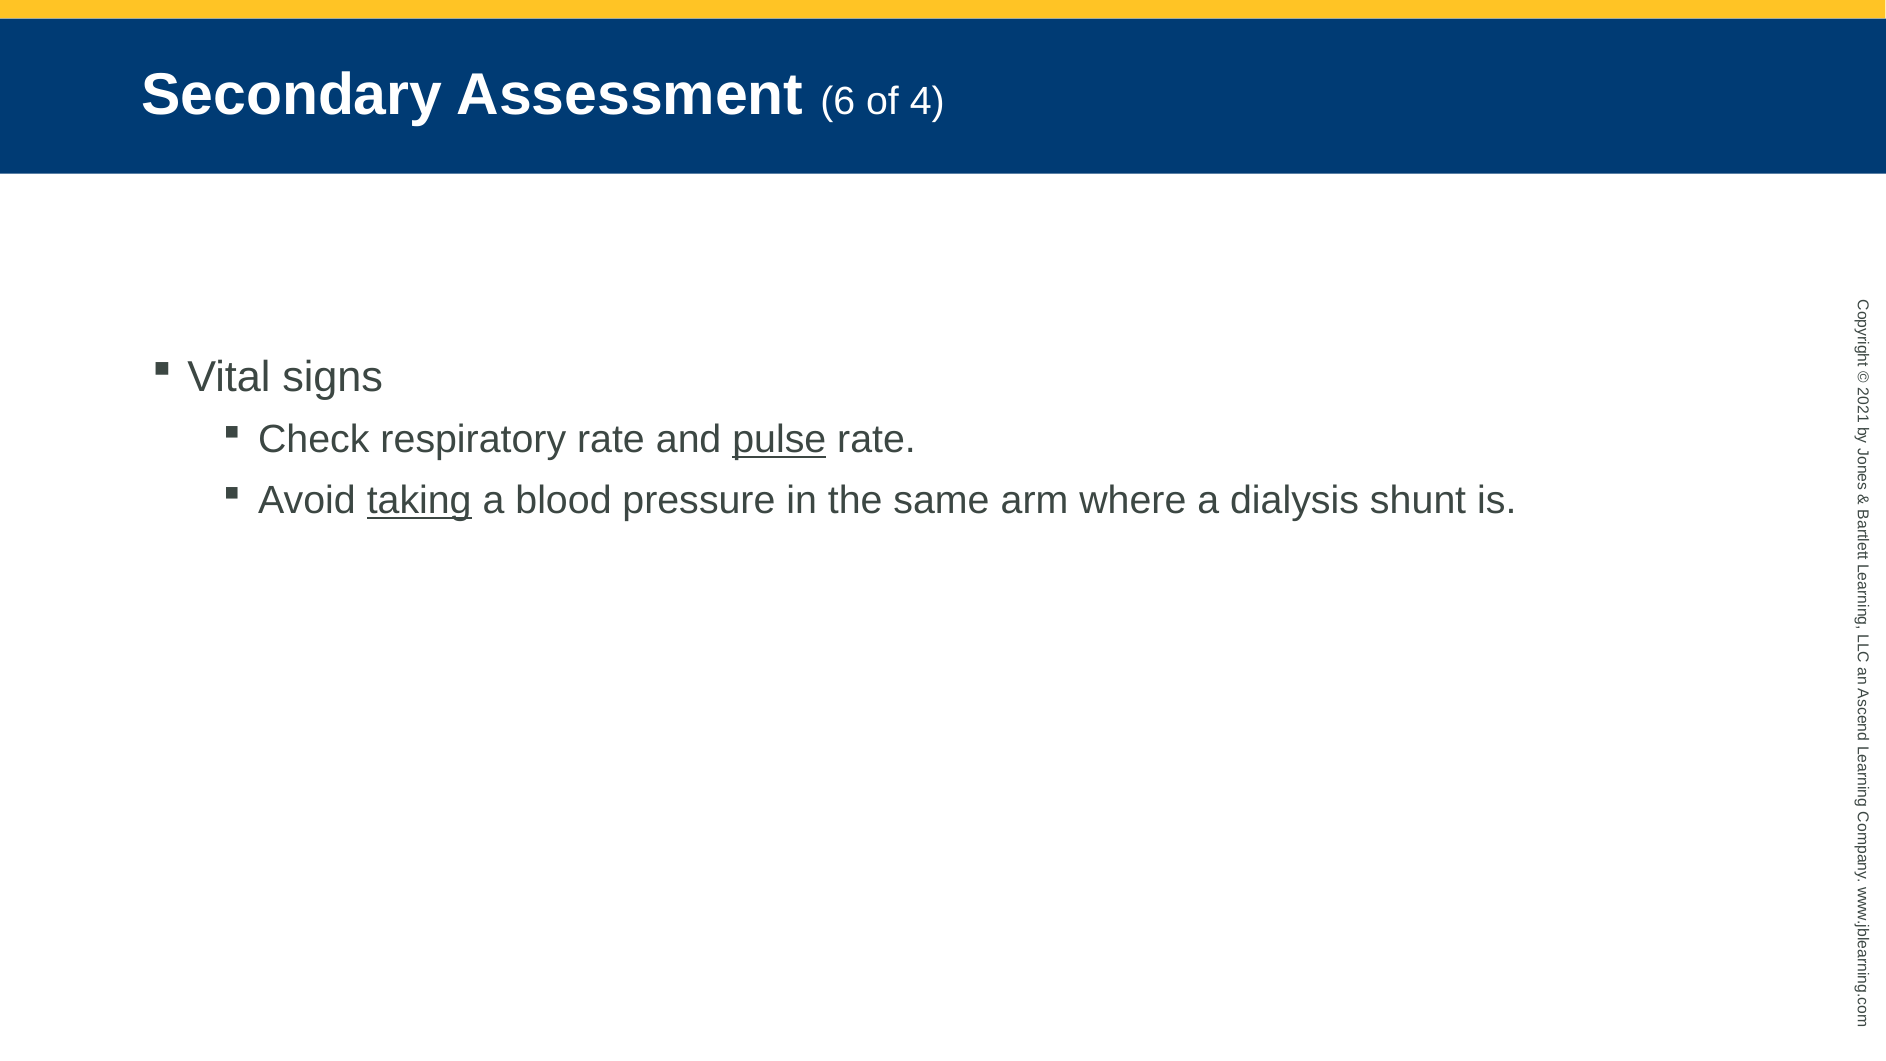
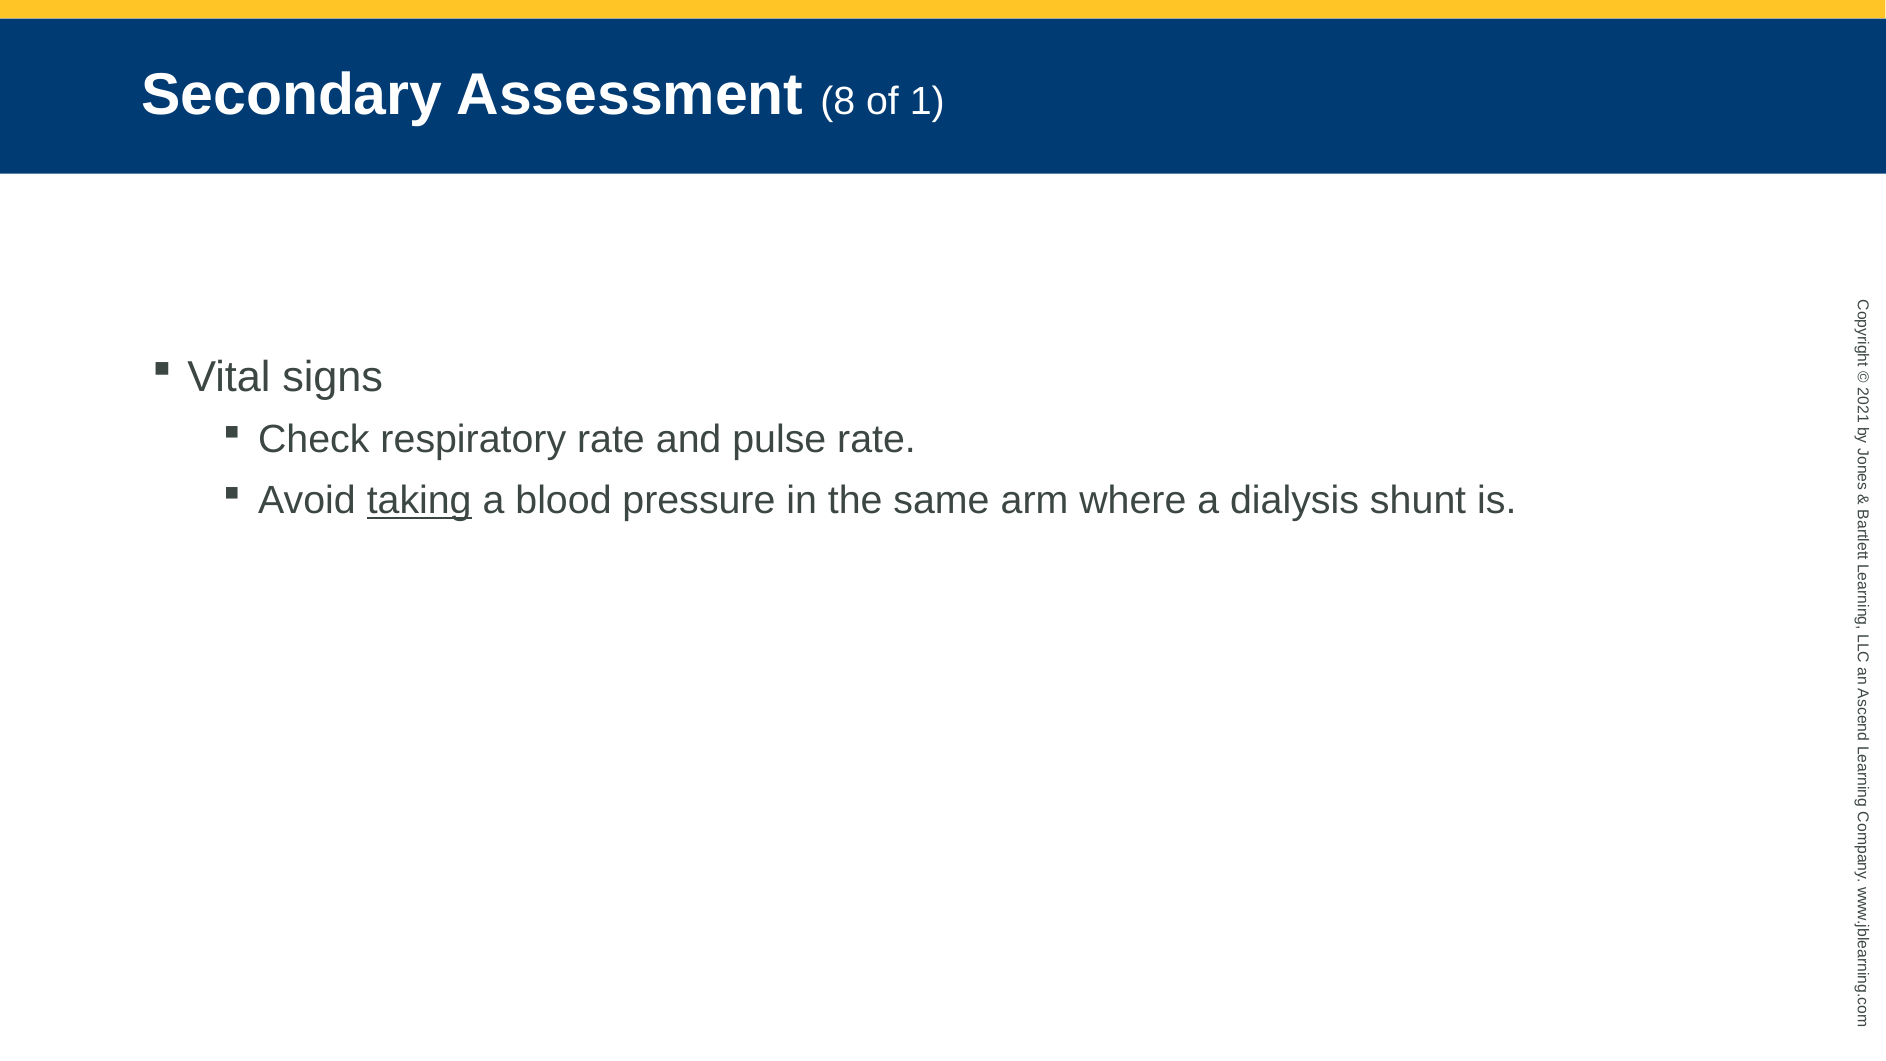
6: 6 -> 8
of 4: 4 -> 1
pulse underline: present -> none
